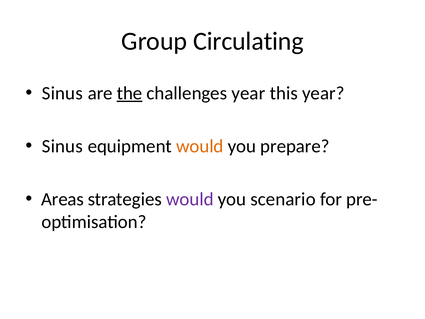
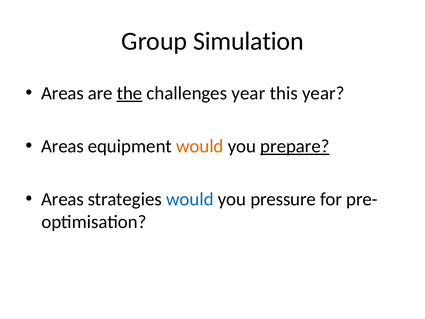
Circulating: Circulating -> Simulation
Sinus at (62, 93): Sinus -> Areas
Sinus at (62, 146): Sinus -> Areas
prepare underline: none -> present
would at (190, 199) colour: purple -> blue
scenario: scenario -> pressure
